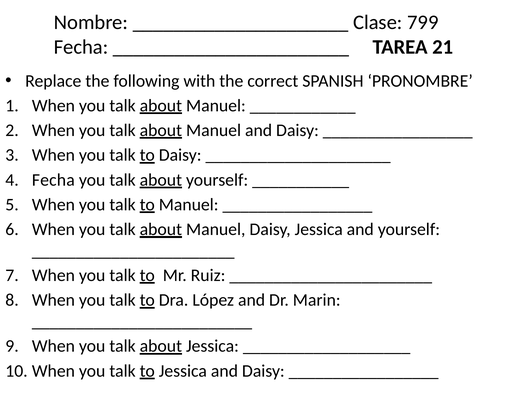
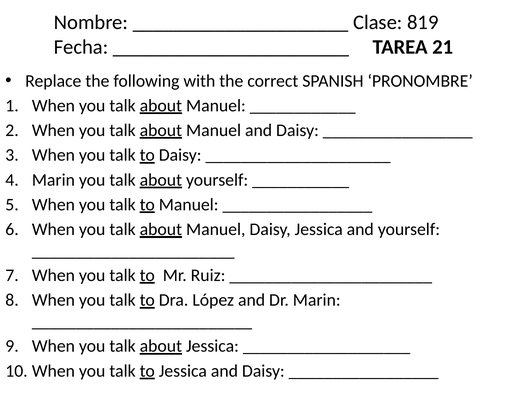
799: 799 -> 819
Fecha at (53, 180): Fecha -> Marin
